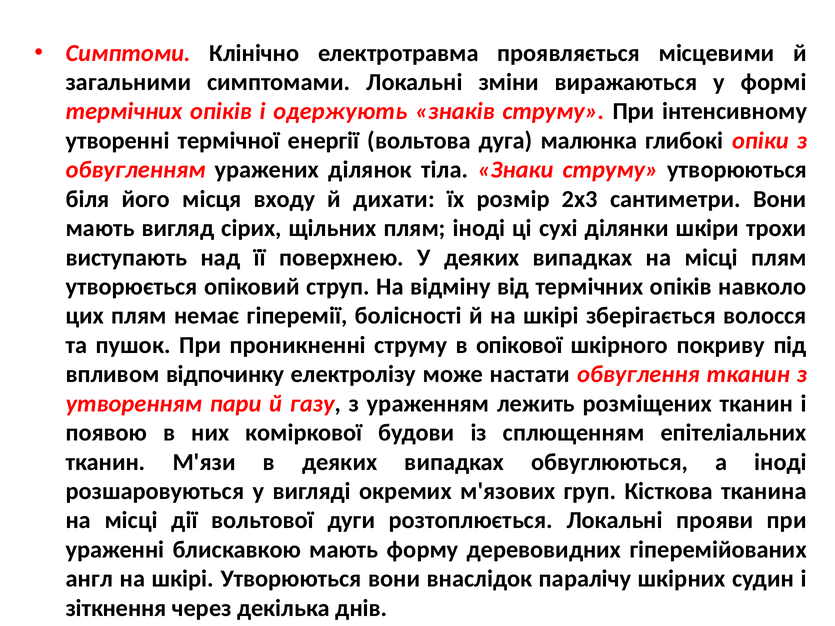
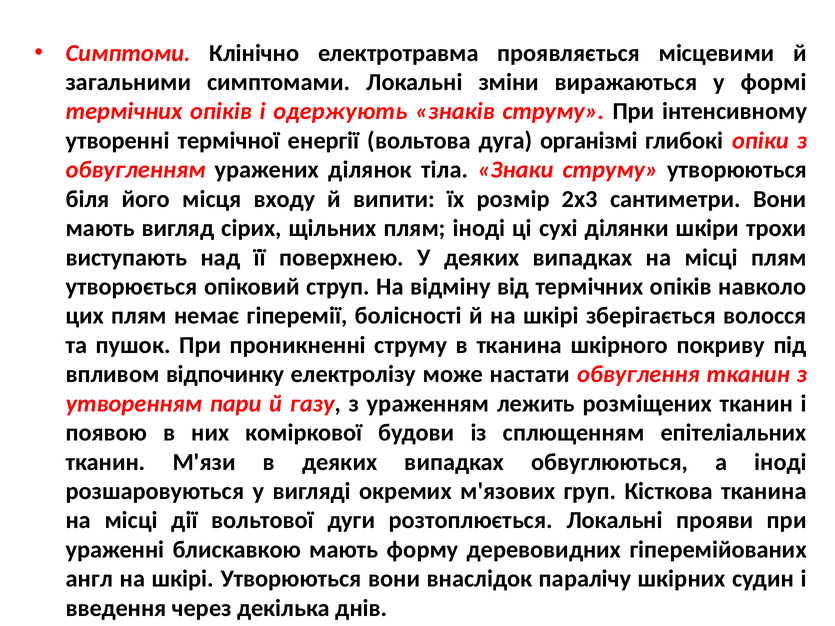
малюнка: малюнка -> організмі
дихати: дихати -> випити
в опікової: опікової -> тканина
зіткнення: зіткнення -> введення
